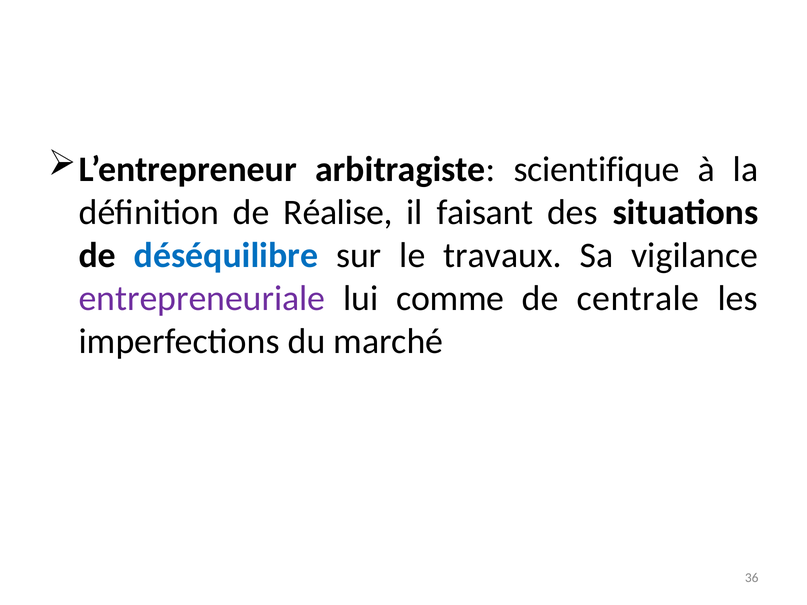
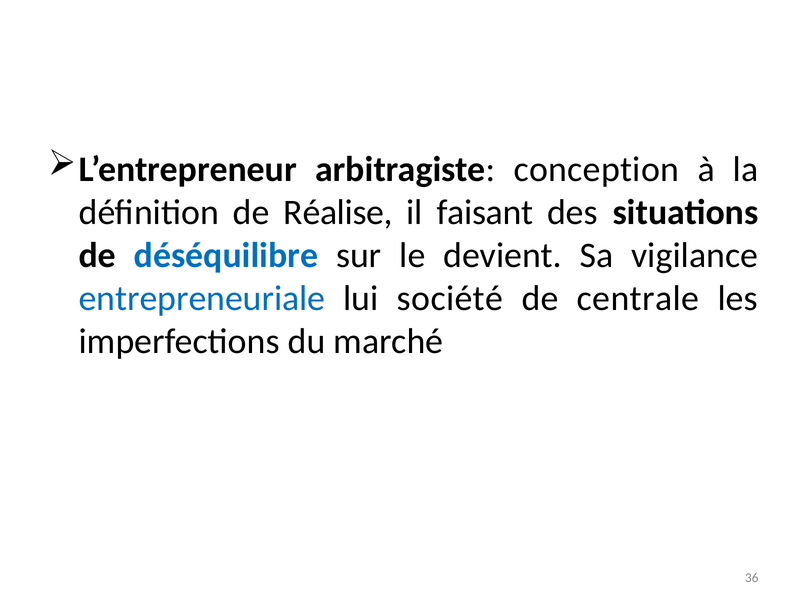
scientifique: scientifique -> conception
travaux: travaux -> devient
entrepreneuriale colour: purple -> blue
comme: comme -> société
